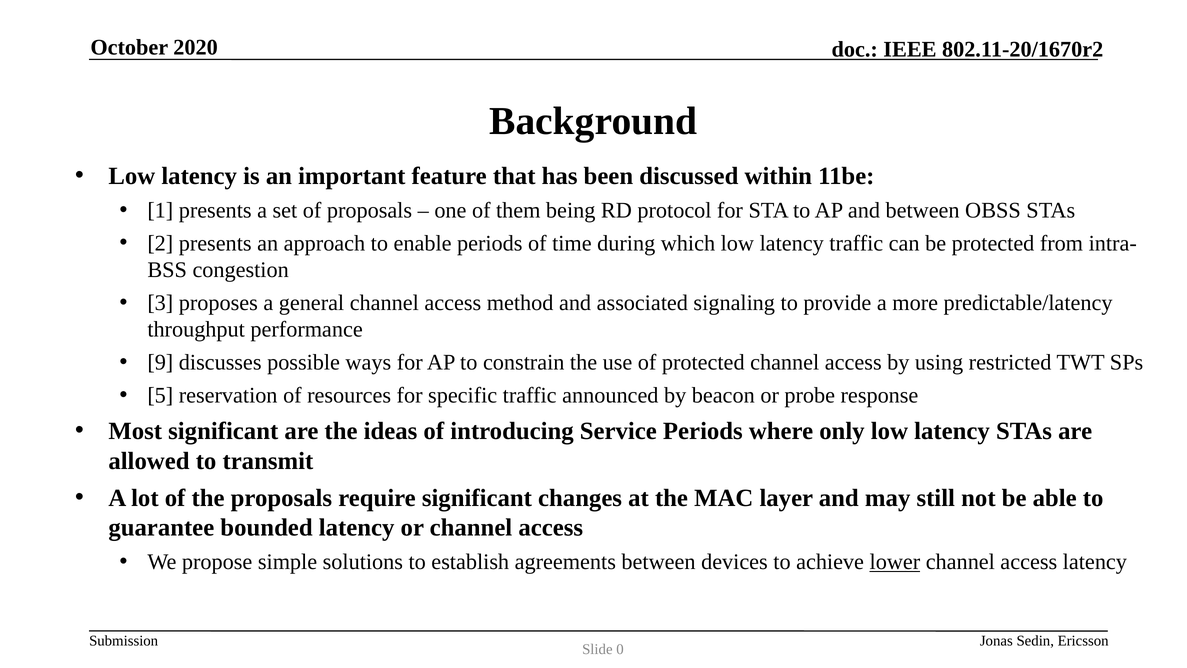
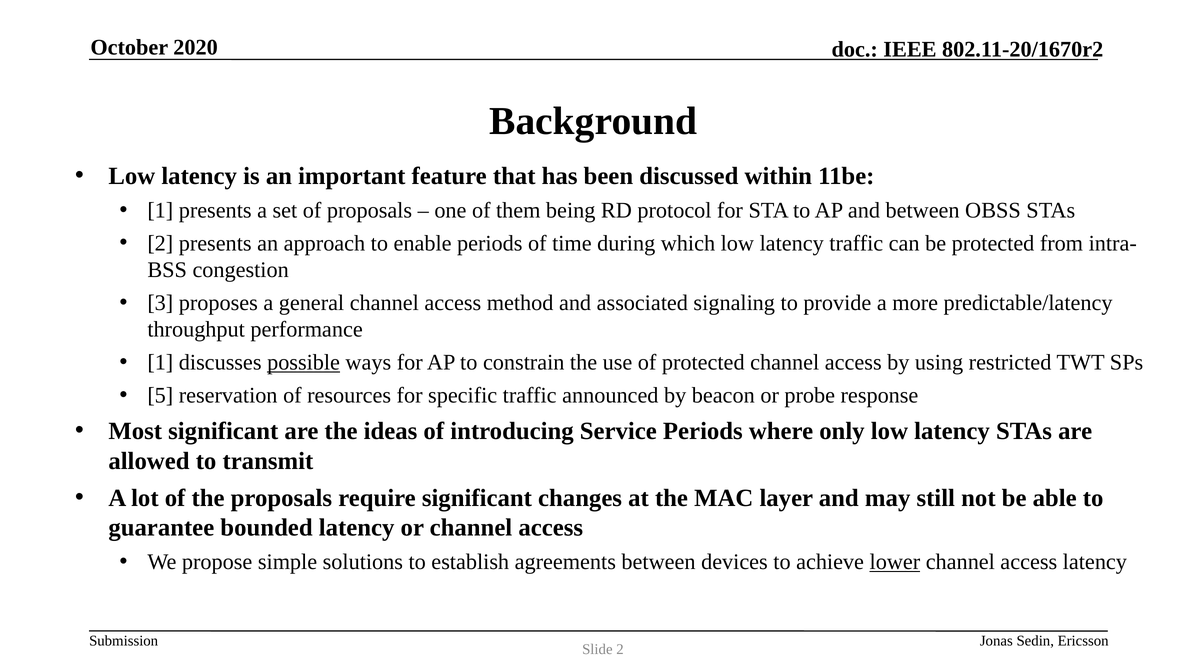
9 at (160, 362): 9 -> 1
possible underline: none -> present
Slide 0: 0 -> 2
